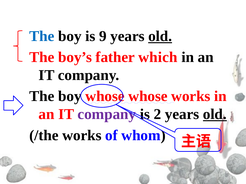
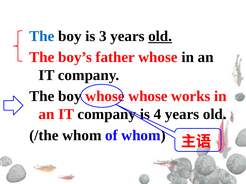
9: 9 -> 3
father which: which -> whose
company at (107, 115) colour: purple -> black
2: 2 -> 4
old at (215, 115) underline: present -> none
/the works: works -> whom
